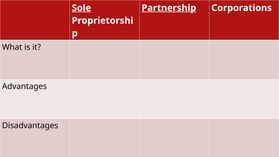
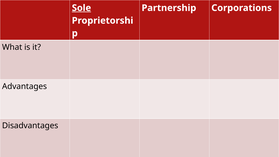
Partnership underline: present -> none
